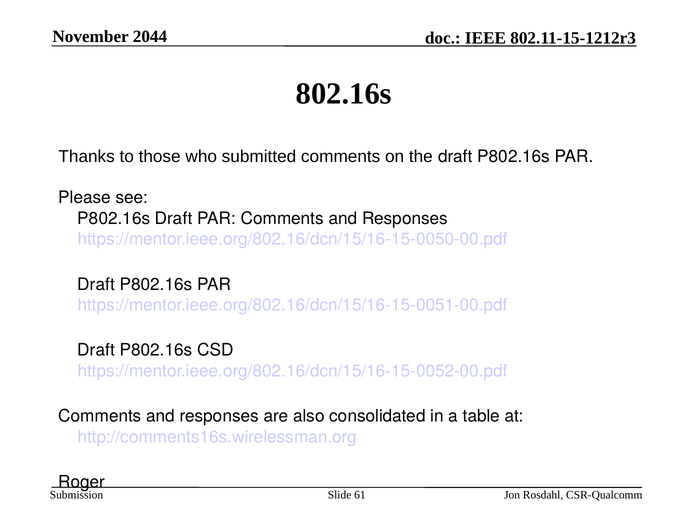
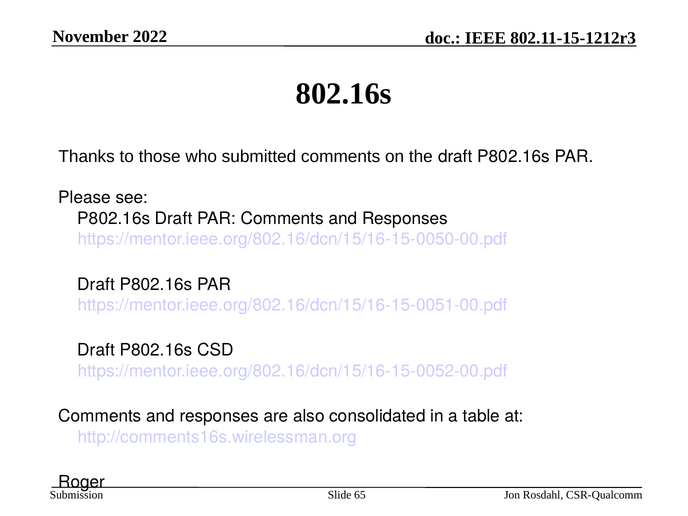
2044: 2044 -> 2022
61: 61 -> 65
